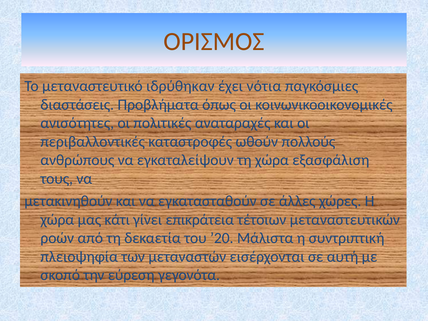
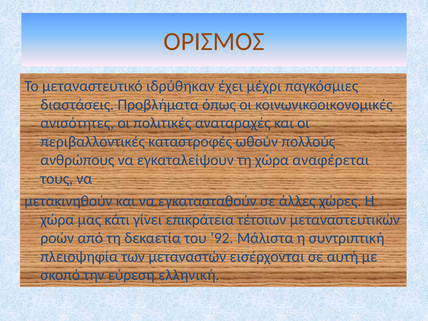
νότια: νότια -> μέχρι
εξασφάλιση: εξασφάλιση -> αναφέρεται
’20: ’20 -> ’92
γεγονότα: γεγονότα -> ελληνική
